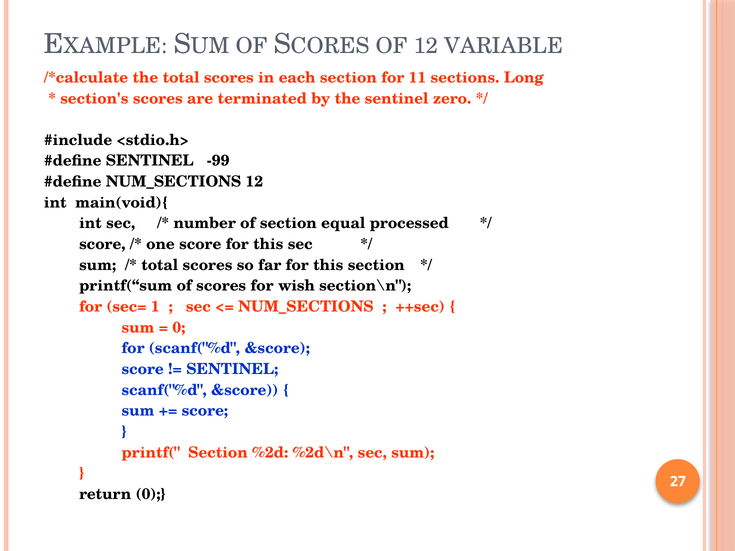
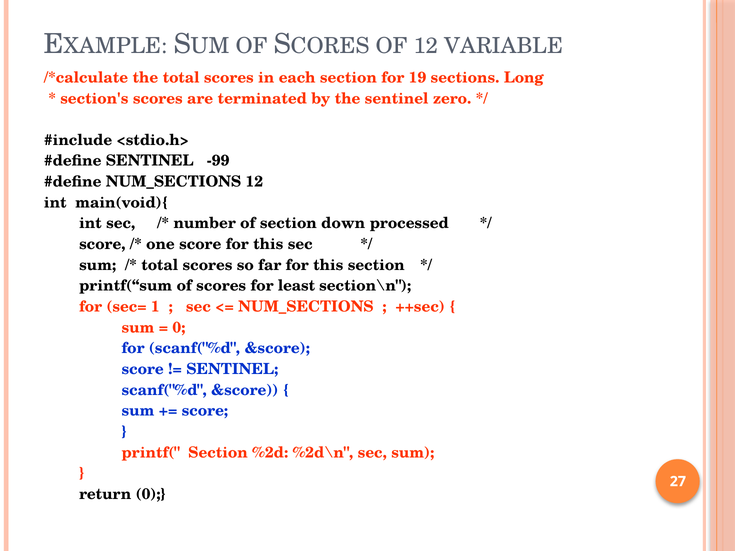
11: 11 -> 19
equal: equal -> down
wish: wish -> least
